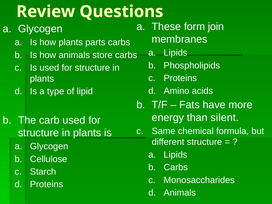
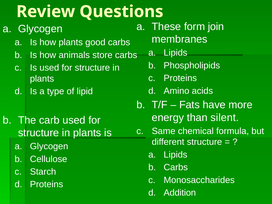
parts: parts -> good
Animals at (180, 193): Animals -> Addition
